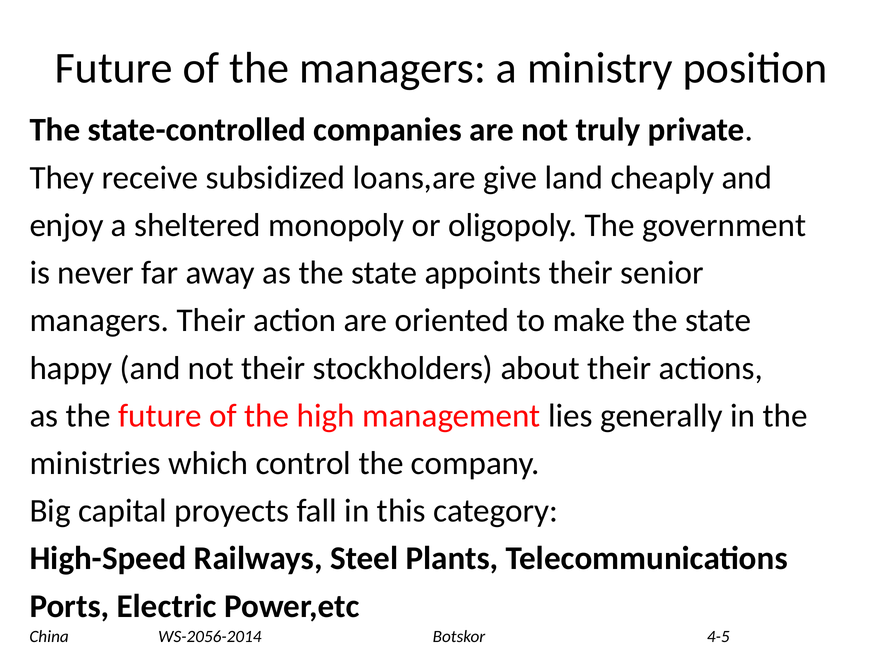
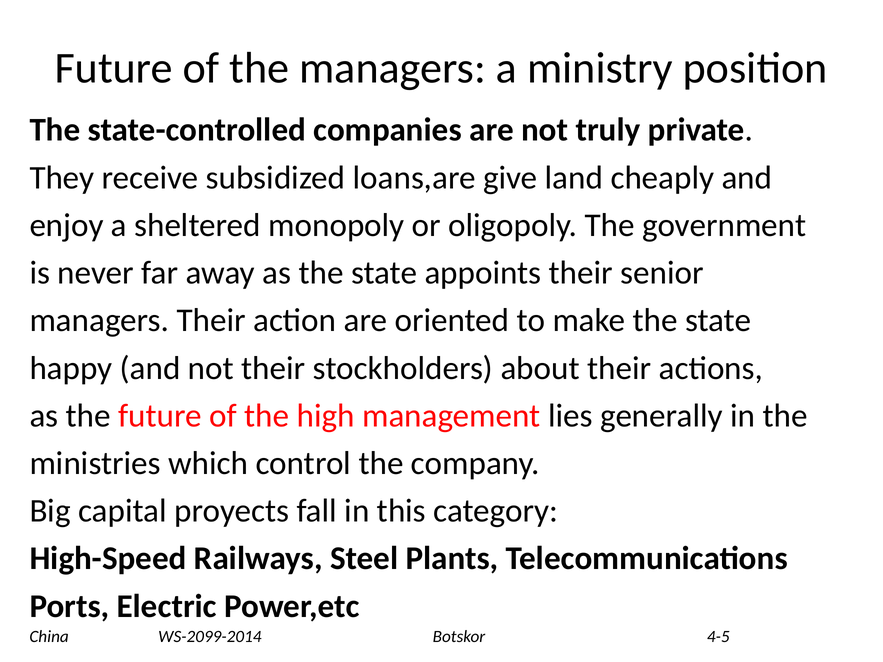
WS-2056-2014: WS-2056-2014 -> WS-2099-2014
